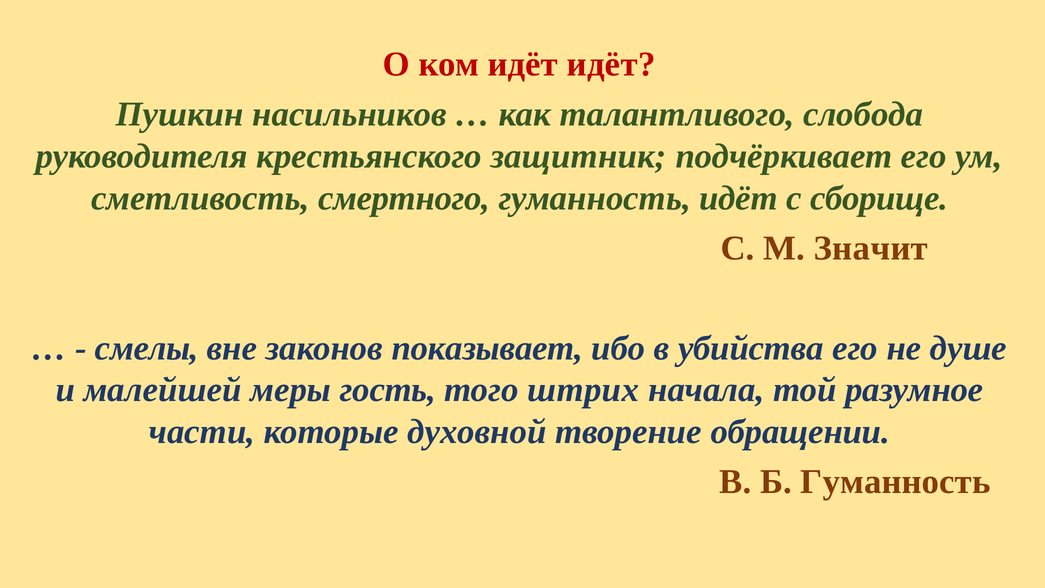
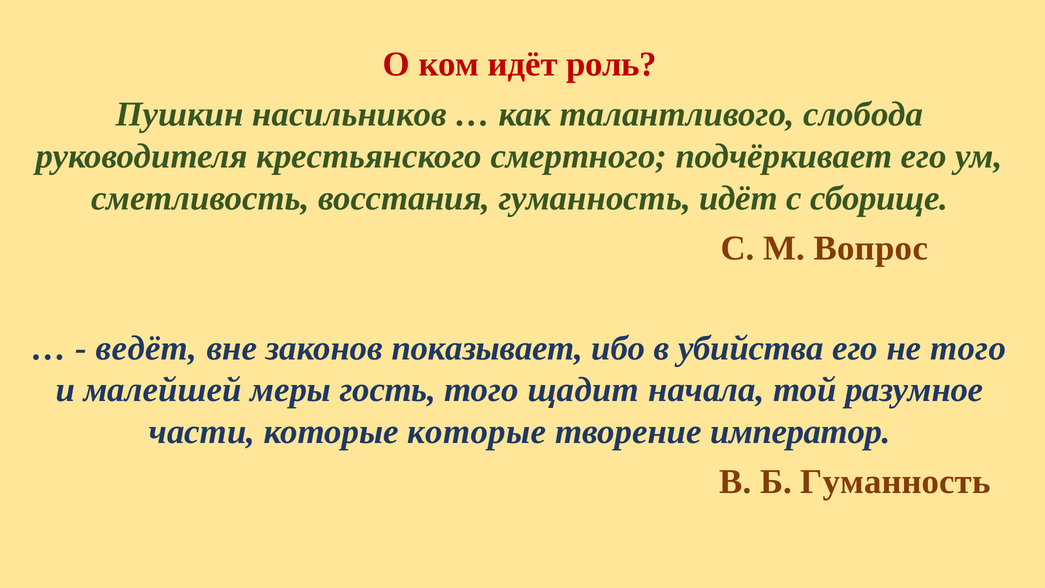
идёт идёт: идёт -> роль
защитник: защитник -> смертного
смертного: смертного -> восстания
Значит: Значит -> Вопрос
смелы: смелы -> ведёт
не душе: душе -> того
штрих: штрих -> щадит
которые духовной: духовной -> которые
обращении: обращении -> император
